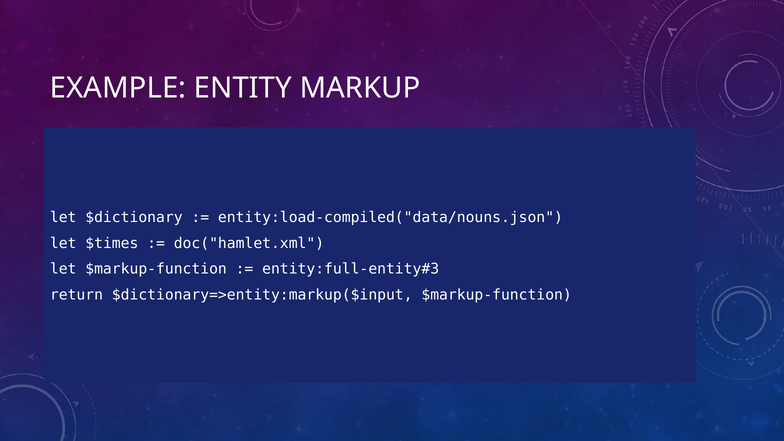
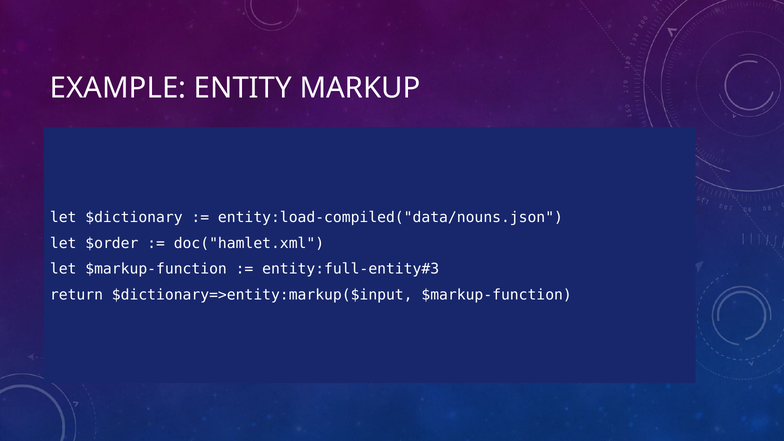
$times: $times -> $order
